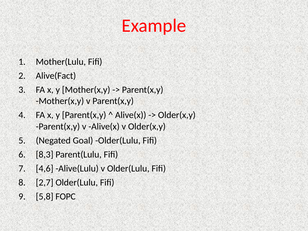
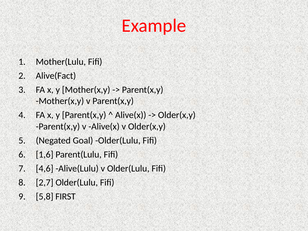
8,3: 8,3 -> 1,6
FOPC: FOPC -> FIRST
